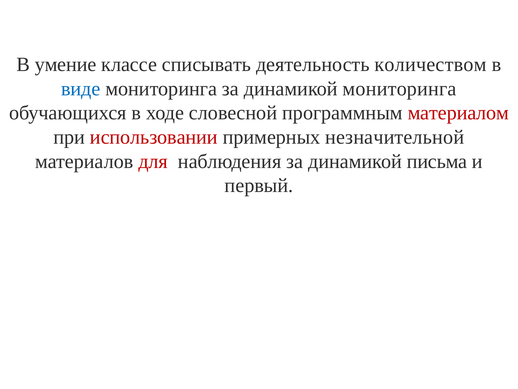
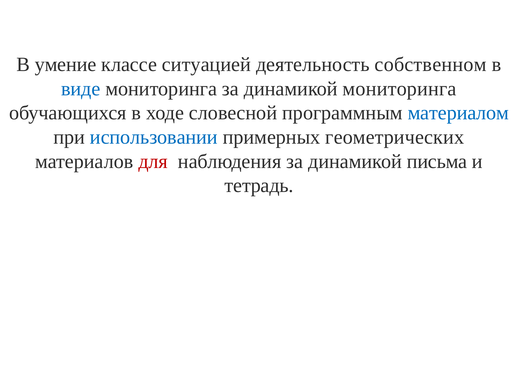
списывать: списывать -> ситуацией
количеством: количеством -> собственном
материалом colour: red -> blue
использовании colour: red -> blue
незначительной: незначительной -> геометрических
первый: первый -> тетрадь
